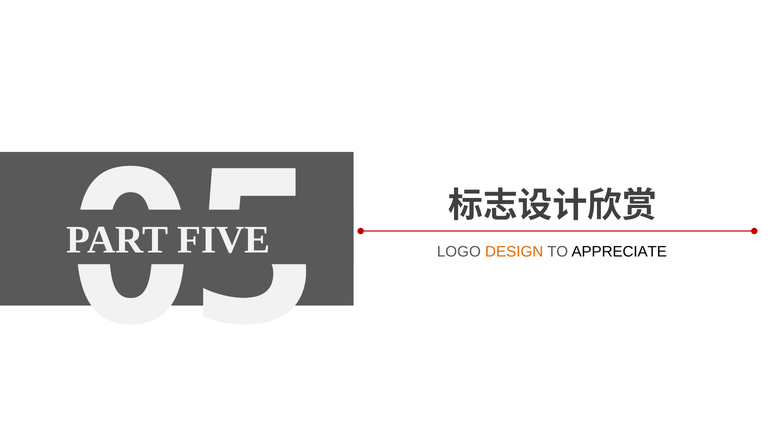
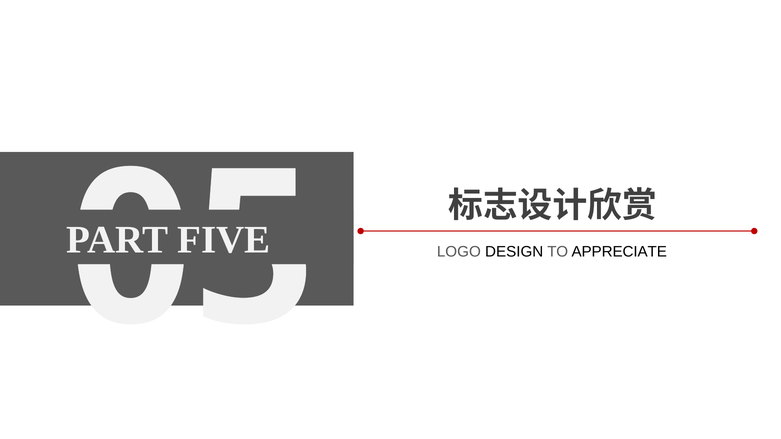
DESIGN colour: orange -> black
